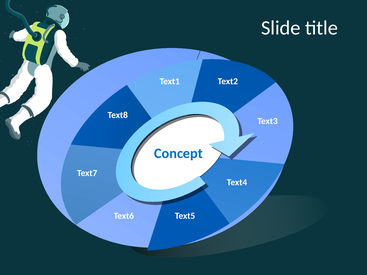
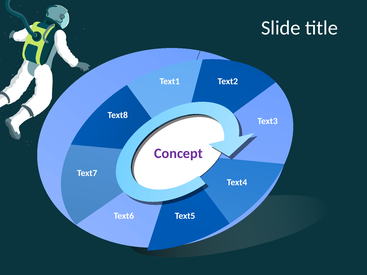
Concept colour: blue -> purple
